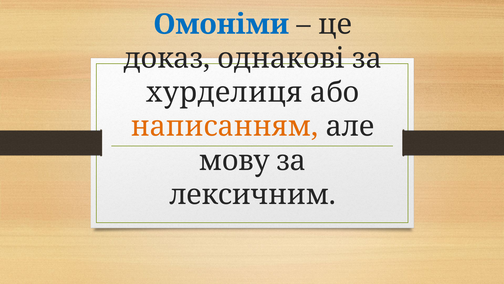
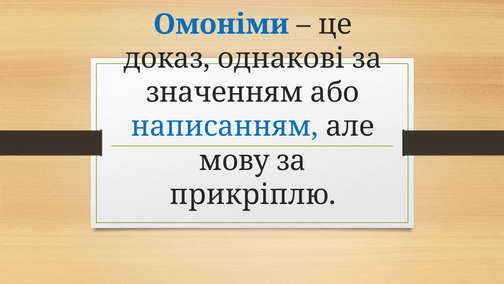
хурделиця: хурделиця -> значенням
написанням colour: orange -> blue
лексичним: лексичним -> прикріплю
